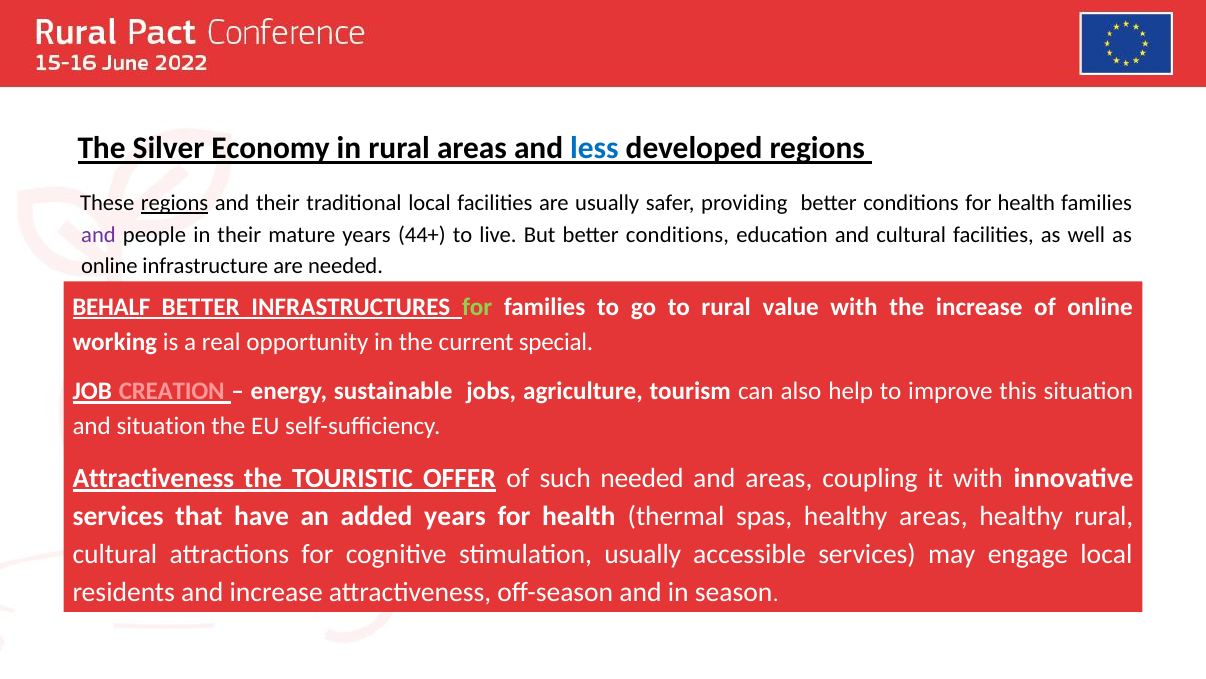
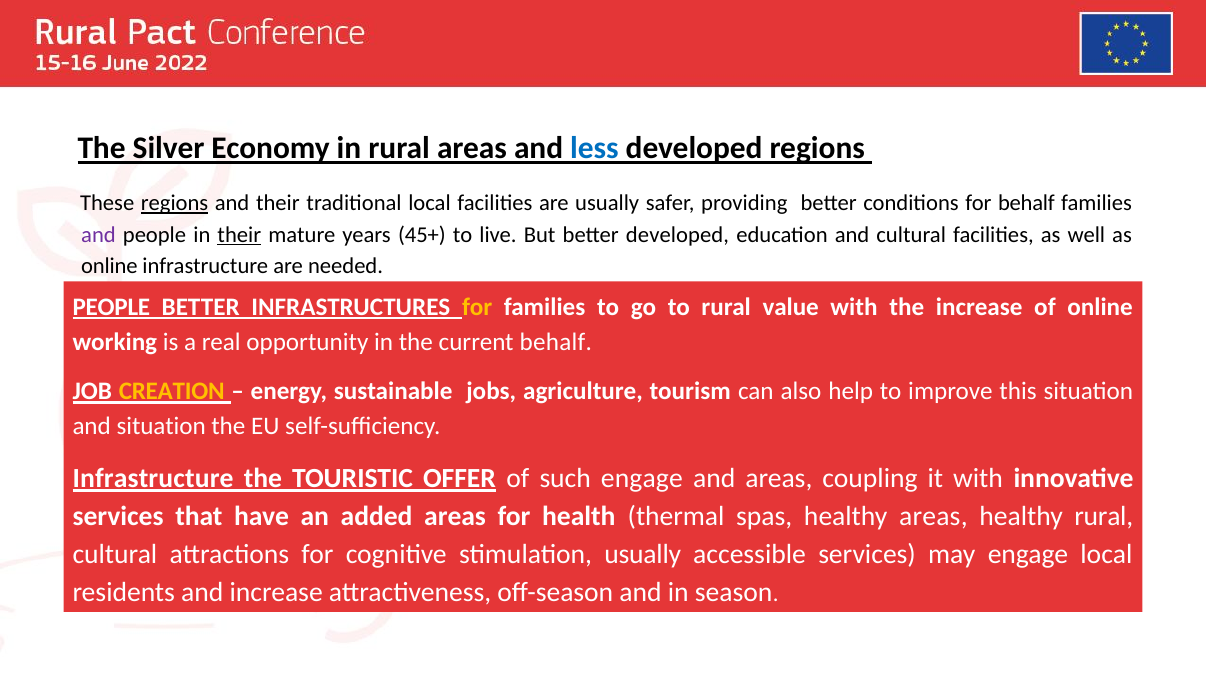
conditions for health: health -> behalf
their at (239, 234) underline: none -> present
44+: 44+ -> 45+
But better conditions: conditions -> developed
BEHALF at (111, 307): BEHALF -> PEOPLE
for at (477, 307) colour: light green -> yellow
current special: special -> behalf
CREATION colour: pink -> yellow
Attractiveness at (153, 478): Attractiveness -> Infrastructure
such needed: needed -> engage
added years: years -> areas
